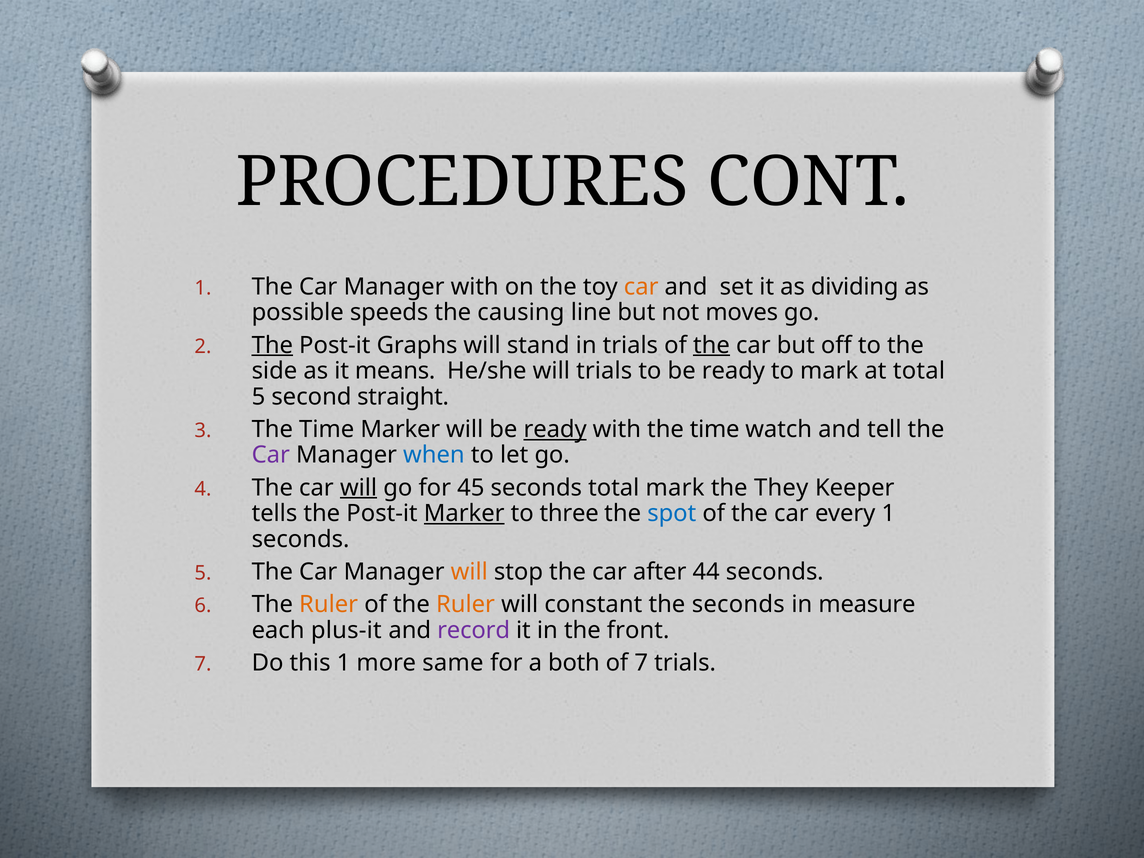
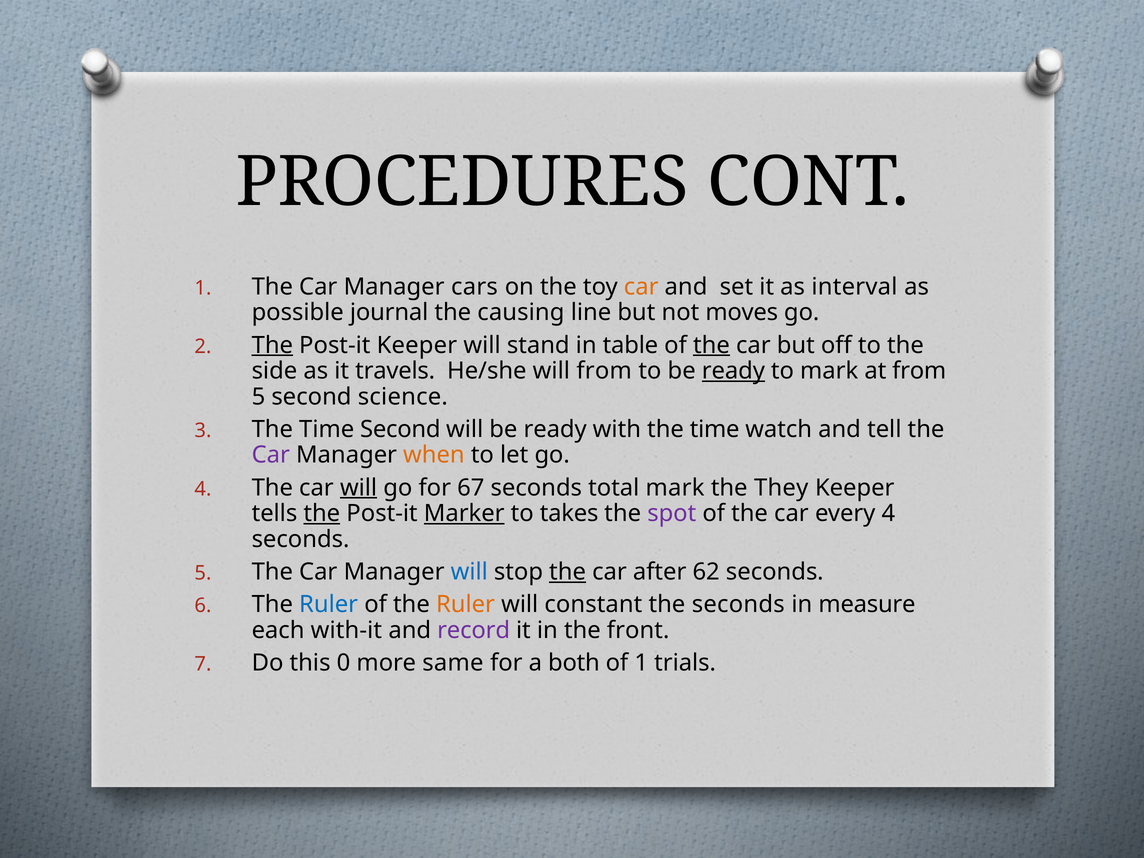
Manager with: with -> cars
dividing: dividing -> interval
speeds: speeds -> journal
Post-it Graphs: Graphs -> Keeper
in trials: trials -> table
means: means -> travels
will trials: trials -> from
ready at (733, 371) underline: none -> present
at total: total -> from
straight: straight -> science
Time Marker: Marker -> Second
ready at (555, 429) underline: present -> none
when colour: blue -> orange
45: 45 -> 67
the at (322, 513) underline: none -> present
three: three -> takes
spot colour: blue -> purple
every 1: 1 -> 4
will at (469, 572) colour: orange -> blue
the at (568, 572) underline: none -> present
44: 44 -> 62
Ruler at (329, 604) colour: orange -> blue
plus-it: plus-it -> with-it
this 1: 1 -> 0
of 7: 7 -> 1
